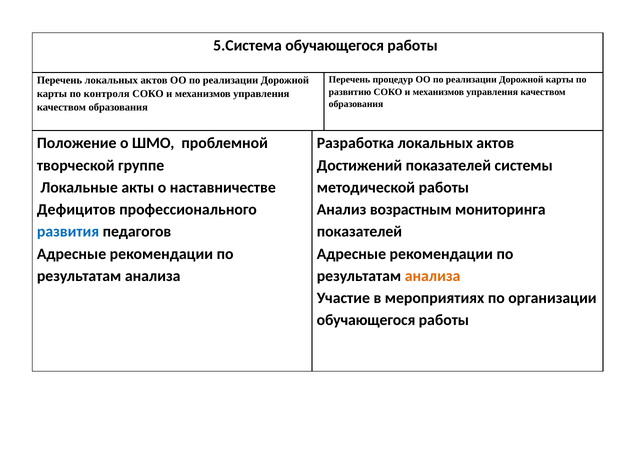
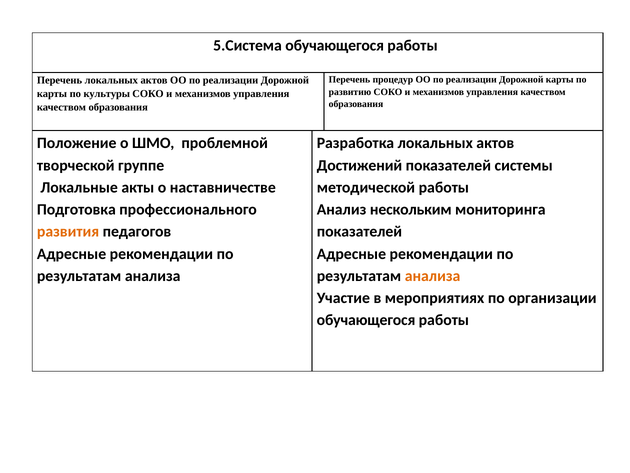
контроля: контроля -> культуры
Дефицитов: Дефицитов -> Подготовка
возрастным: возрастным -> нескольким
развития colour: blue -> orange
